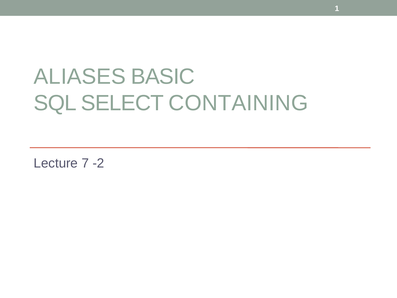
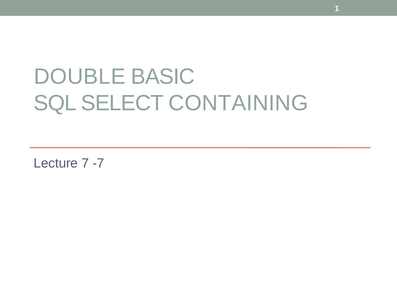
ALIASES: ALIASES -> DOUBLE
-2: -2 -> -7
